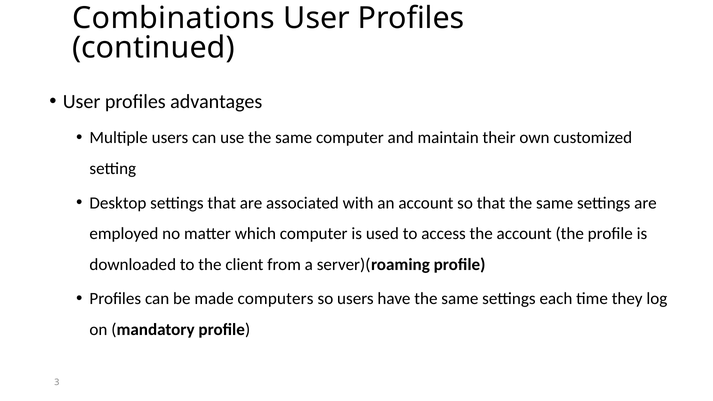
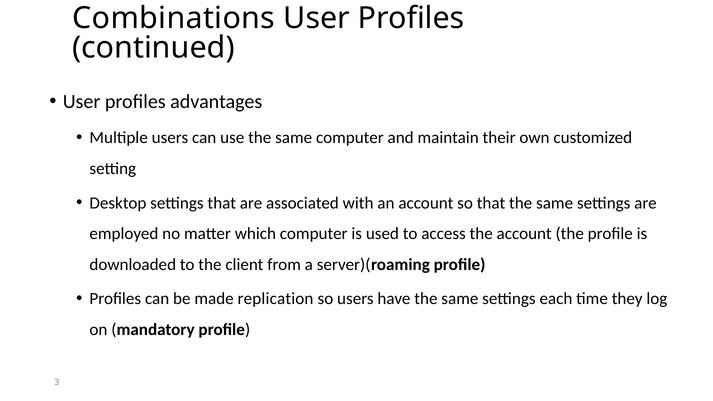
computers: computers -> replication
